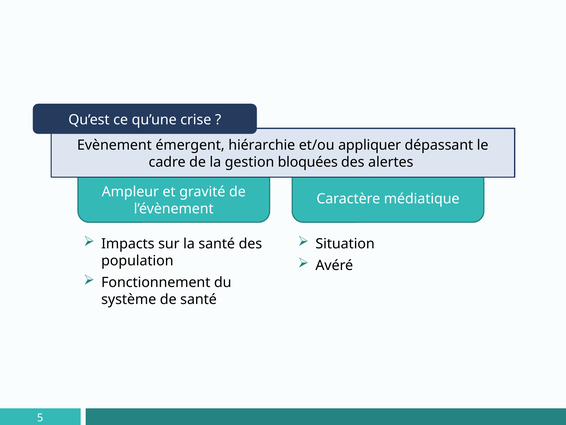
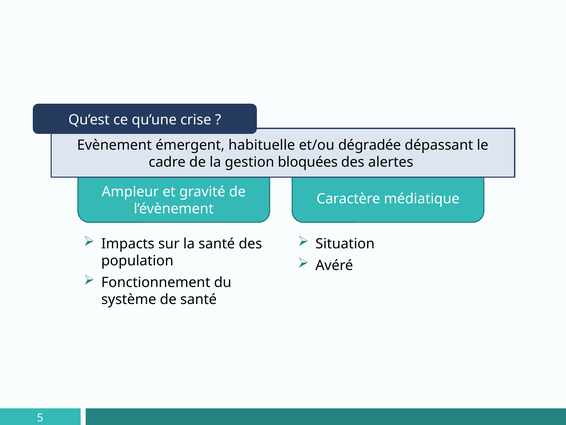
hiérarchie: hiérarchie -> habituelle
appliquer: appliquer -> dégradée
